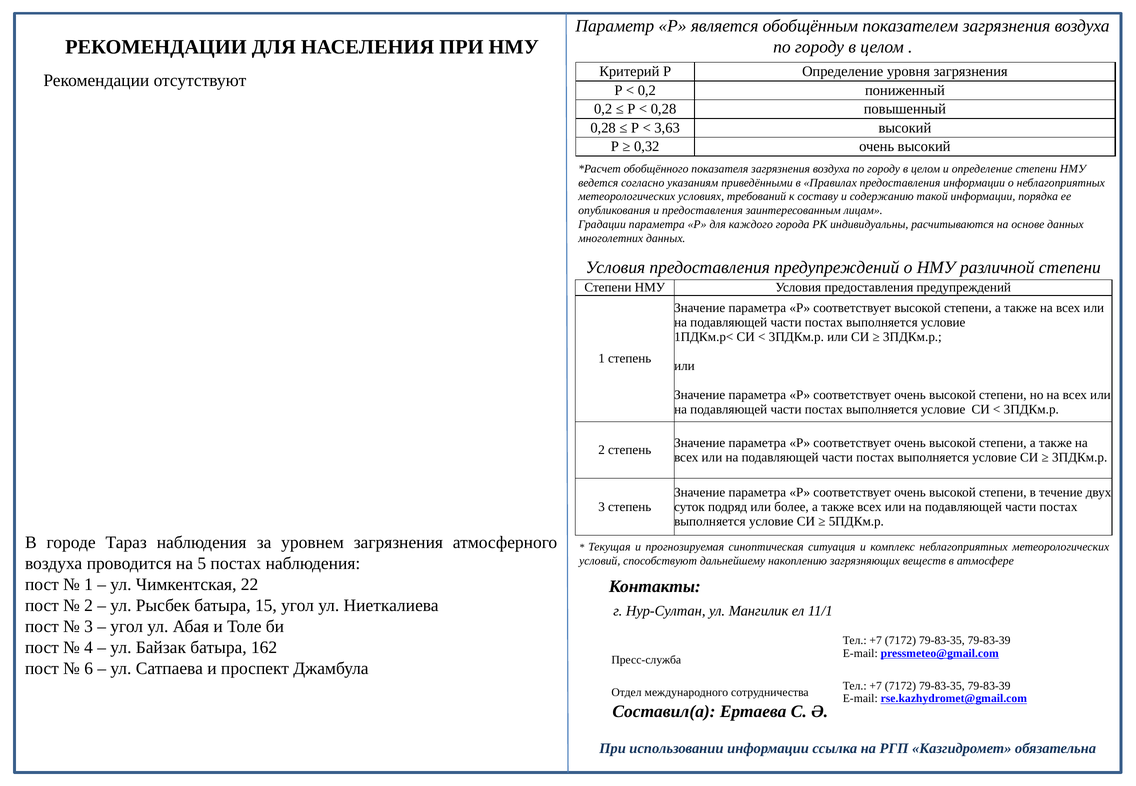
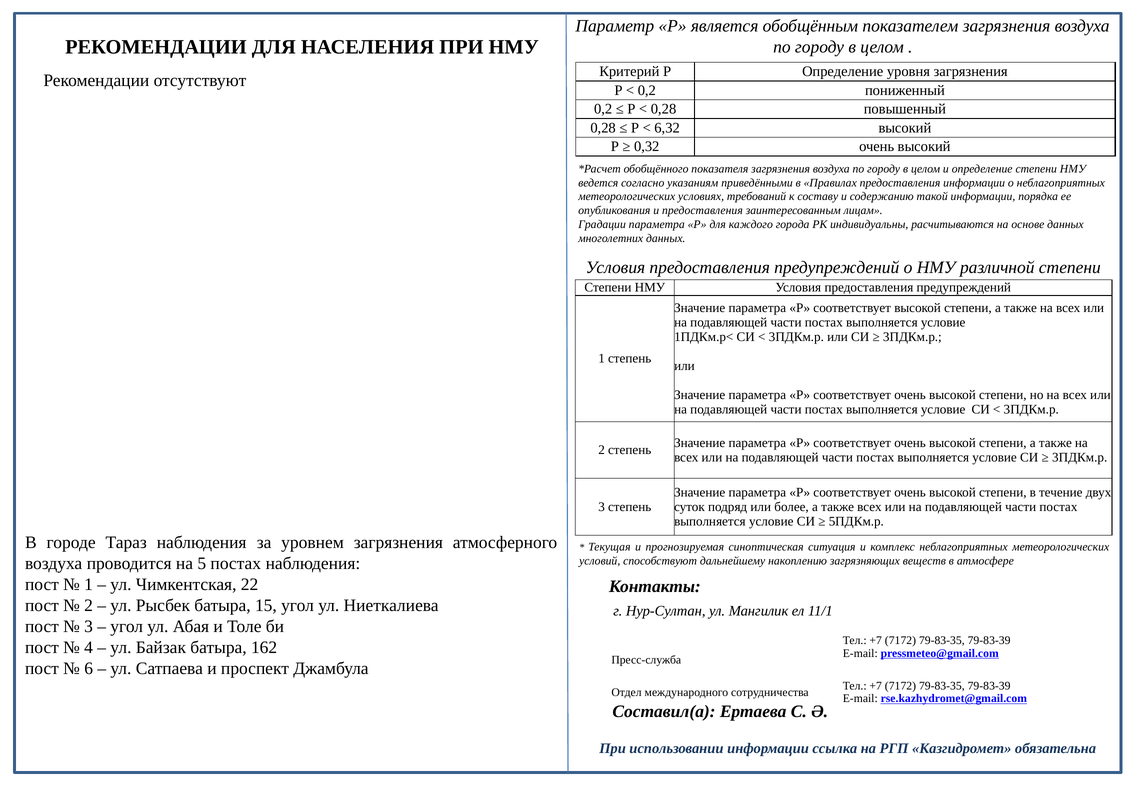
3,63: 3,63 -> 6,32
